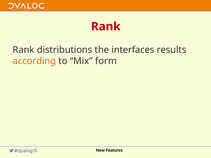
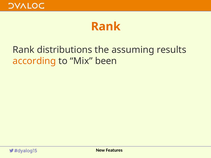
Rank at (106, 27) colour: red -> orange
interfaces: interfaces -> assuming
form: form -> been
